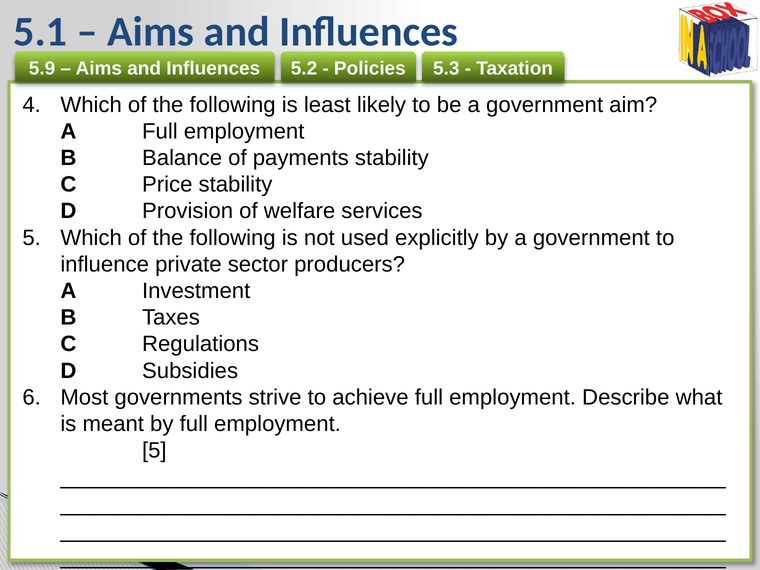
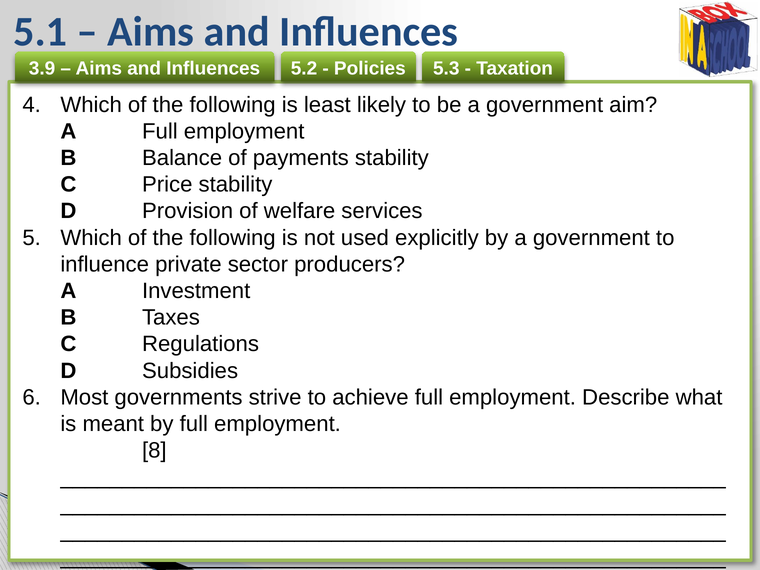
5.9: 5.9 -> 3.9
5 at (154, 451): 5 -> 8
